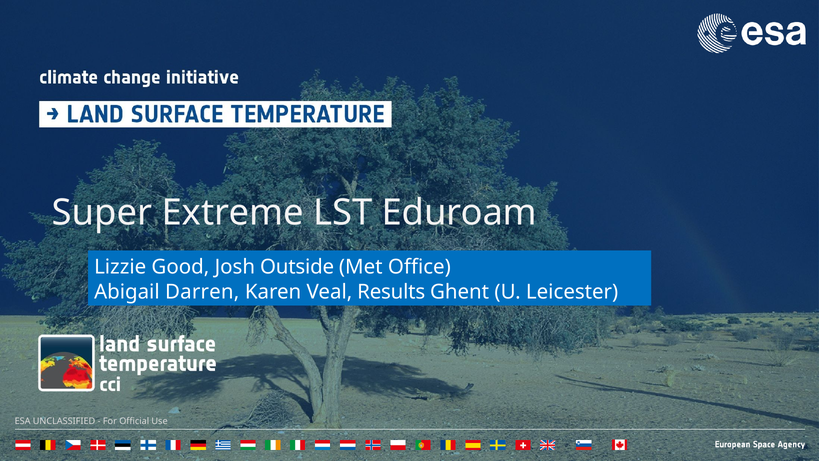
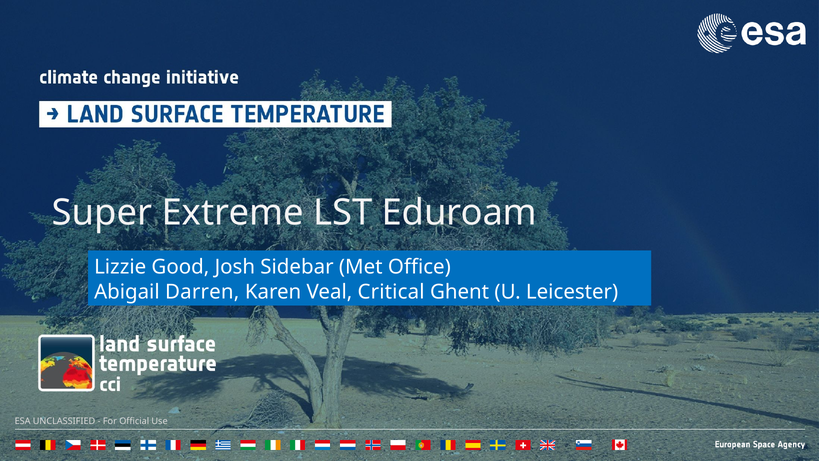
Outside: Outside -> Sidebar
Results: Results -> Critical
